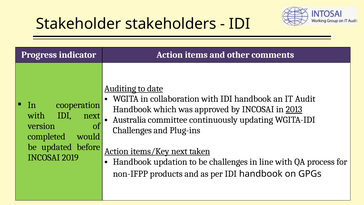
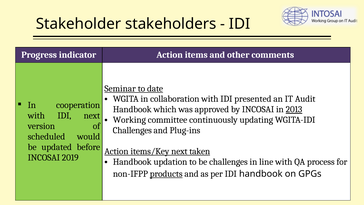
Auditing: Auditing -> Seminar
with IDI handbook: handbook -> presented
Australia: Australia -> Working
completed: completed -> scheduled
products underline: none -> present
